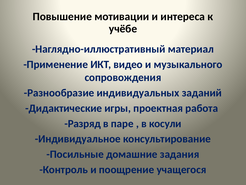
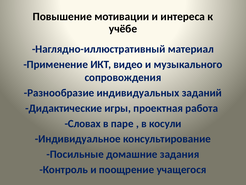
Разряд: Разряд -> Словах
